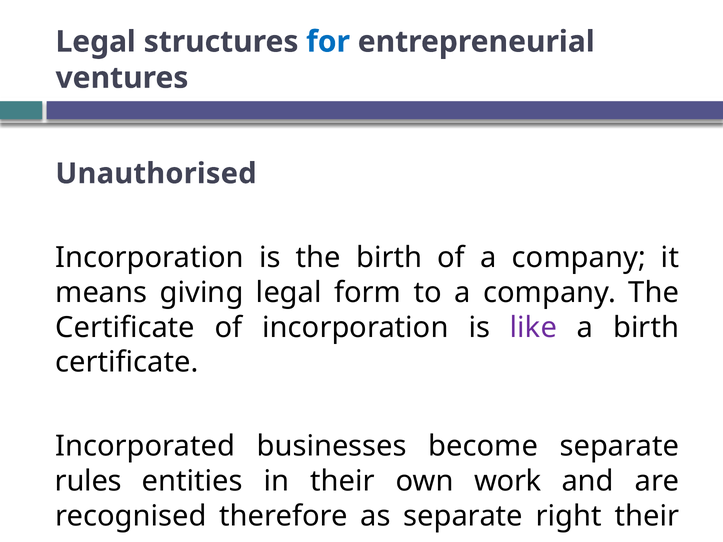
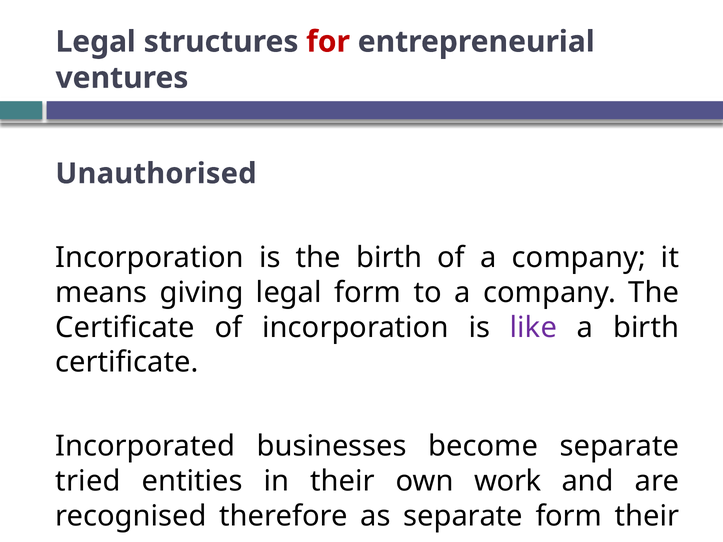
for colour: blue -> red
rules: rules -> tried
separate right: right -> form
